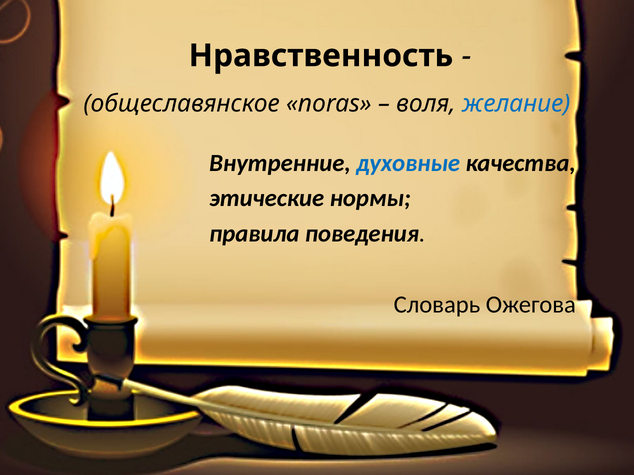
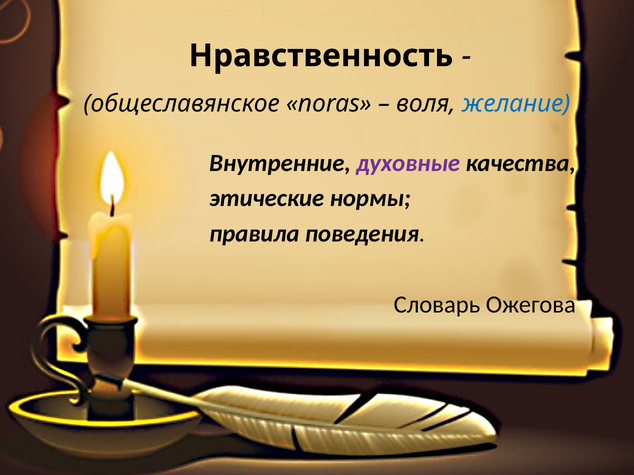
духовные colour: blue -> purple
